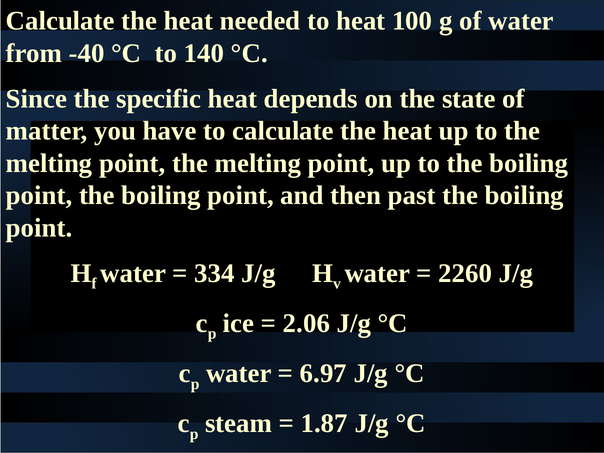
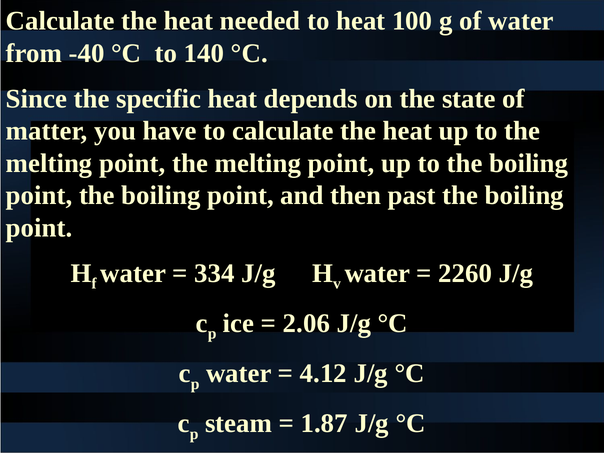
6.97: 6.97 -> 4.12
